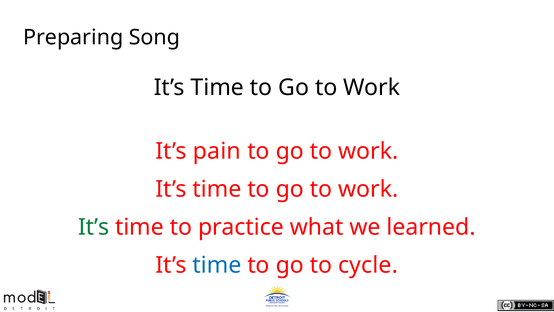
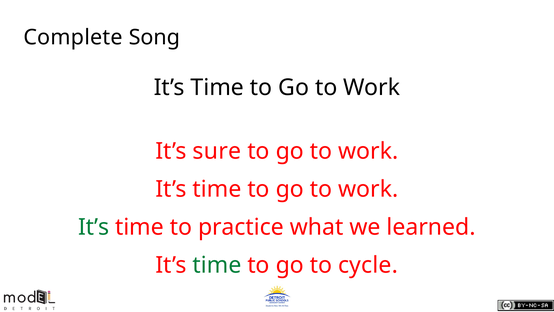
Preparing: Preparing -> Complete
pain: pain -> sure
time at (217, 265) colour: blue -> green
